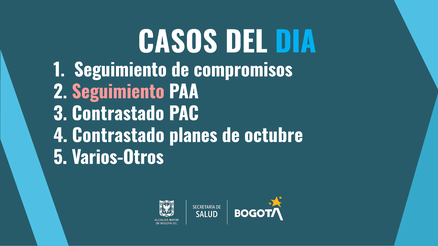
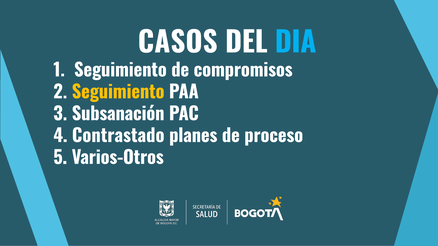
Seguimiento at (118, 92) colour: pink -> yellow
3 Contrastado: Contrastado -> Subsanación
octubre: octubre -> proceso
